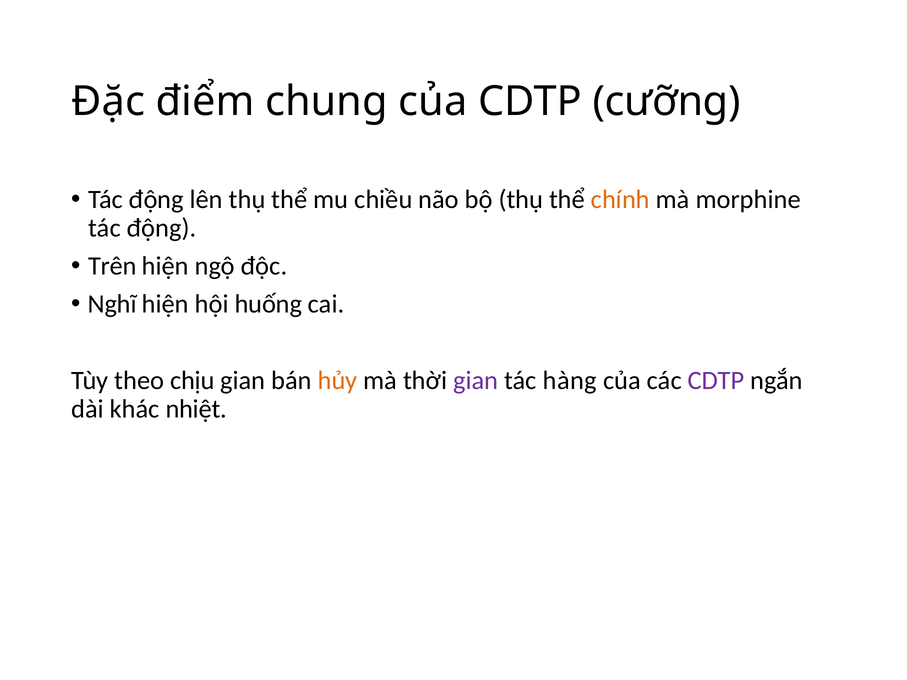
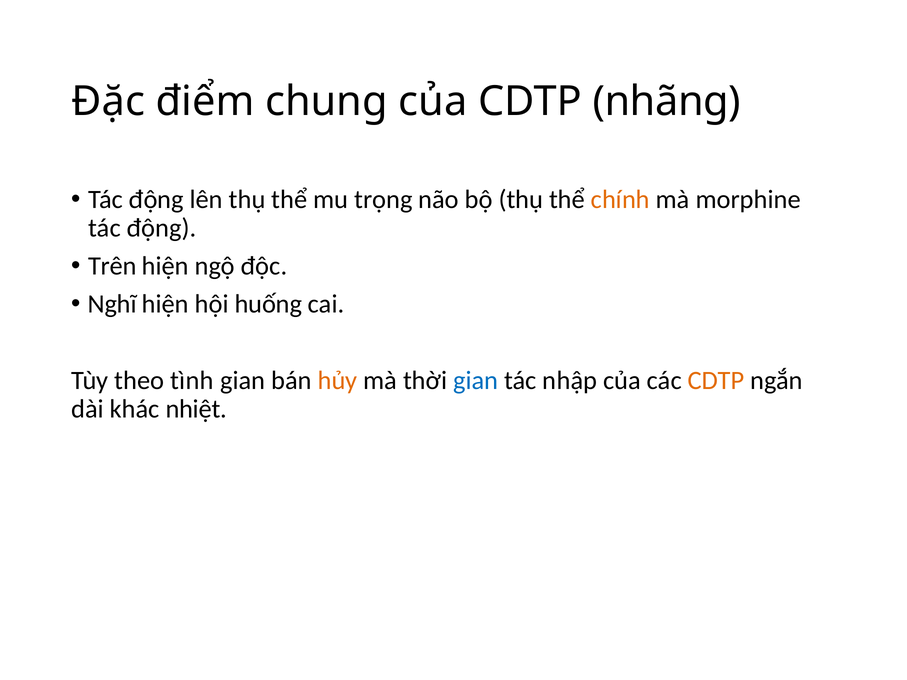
cưỡng: cưỡng -> nhãng
chiều: chiều -> trọng
chịu: chịu -> tình
gian at (476, 380) colour: purple -> blue
hàng: hàng -> nhập
CDTP at (716, 380) colour: purple -> orange
